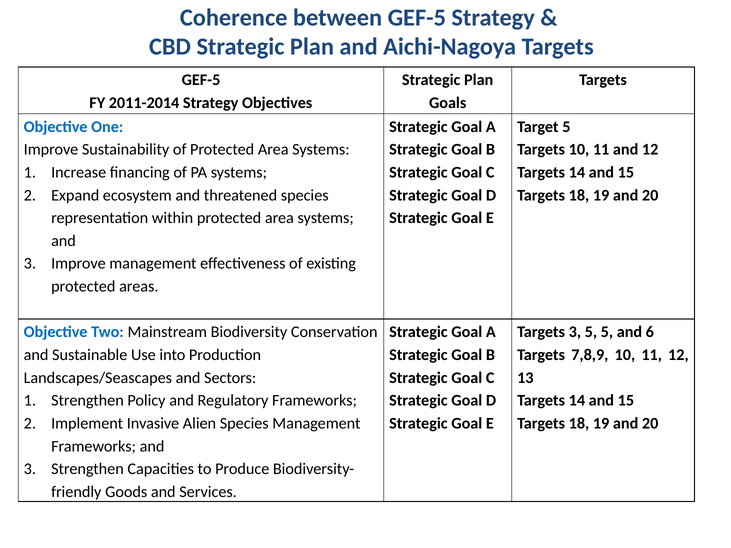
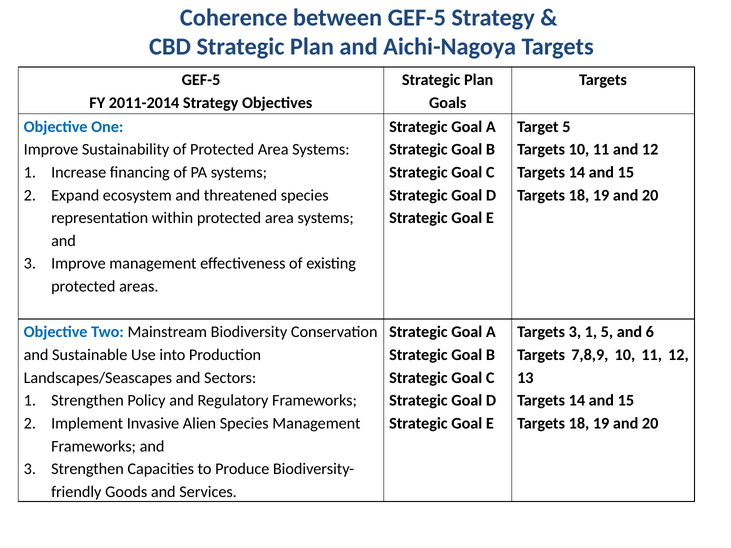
3 5: 5 -> 1
